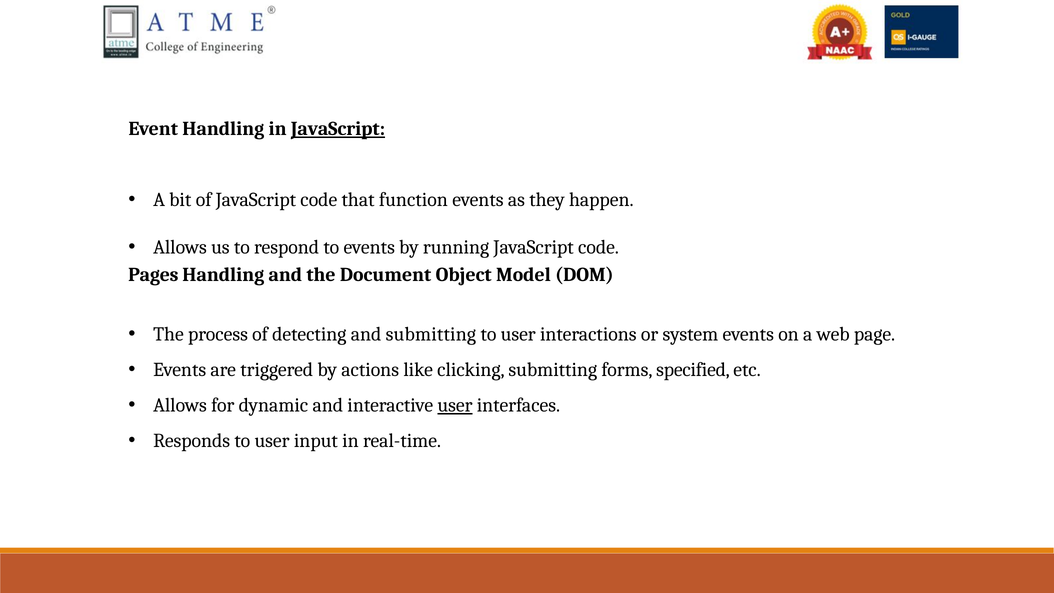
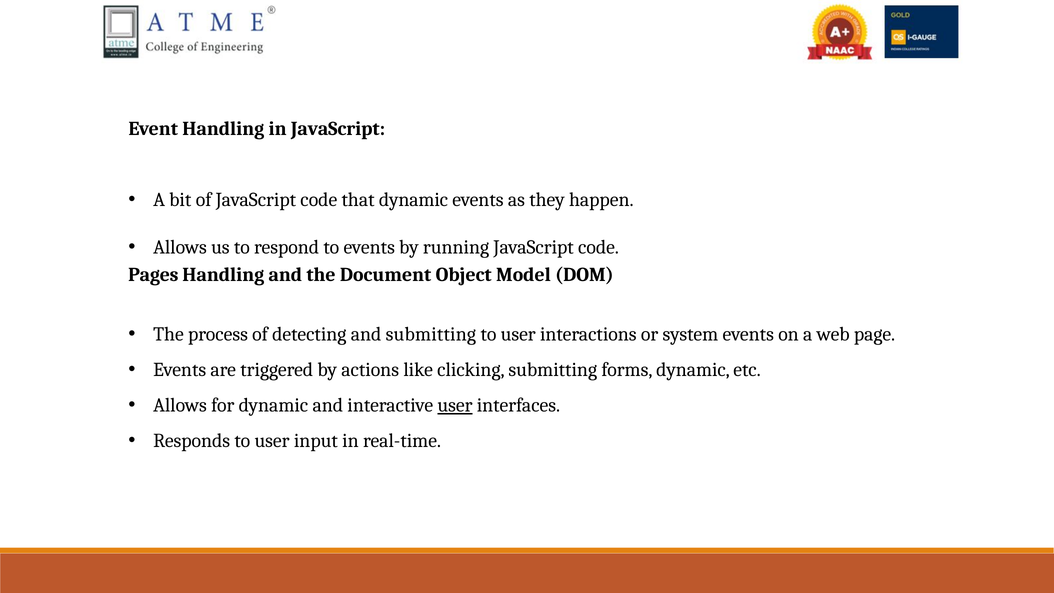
JavaScript at (338, 129) underline: present -> none
that function: function -> dynamic
forms specified: specified -> dynamic
